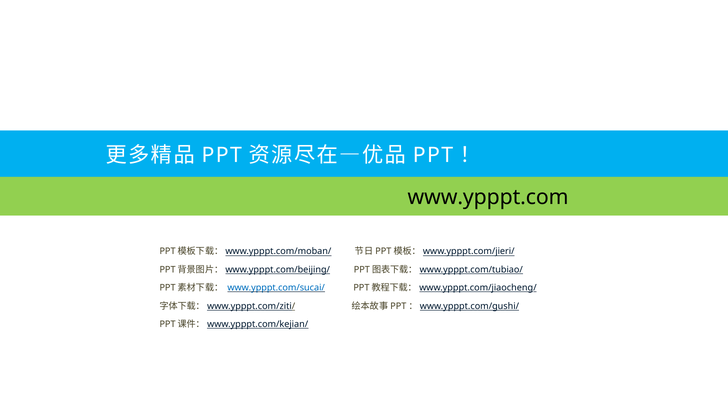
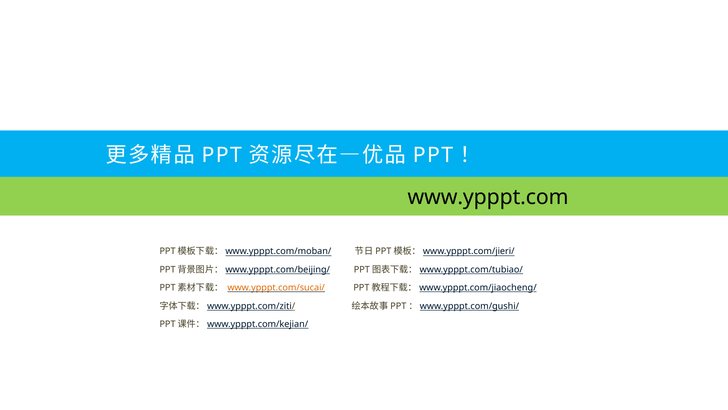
www.ypppt.com/sucai/ colour: blue -> orange
